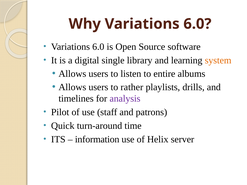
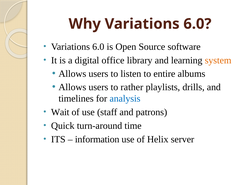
single: single -> office
analysis colour: purple -> blue
Pilot: Pilot -> Wait
